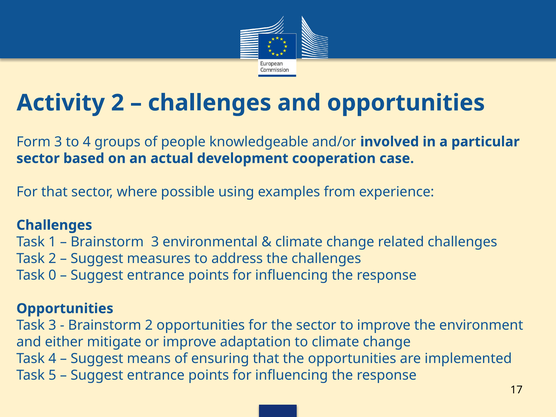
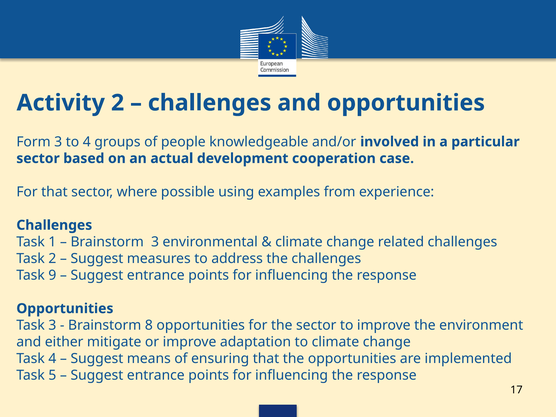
0: 0 -> 9
Brainstorm 2: 2 -> 8
